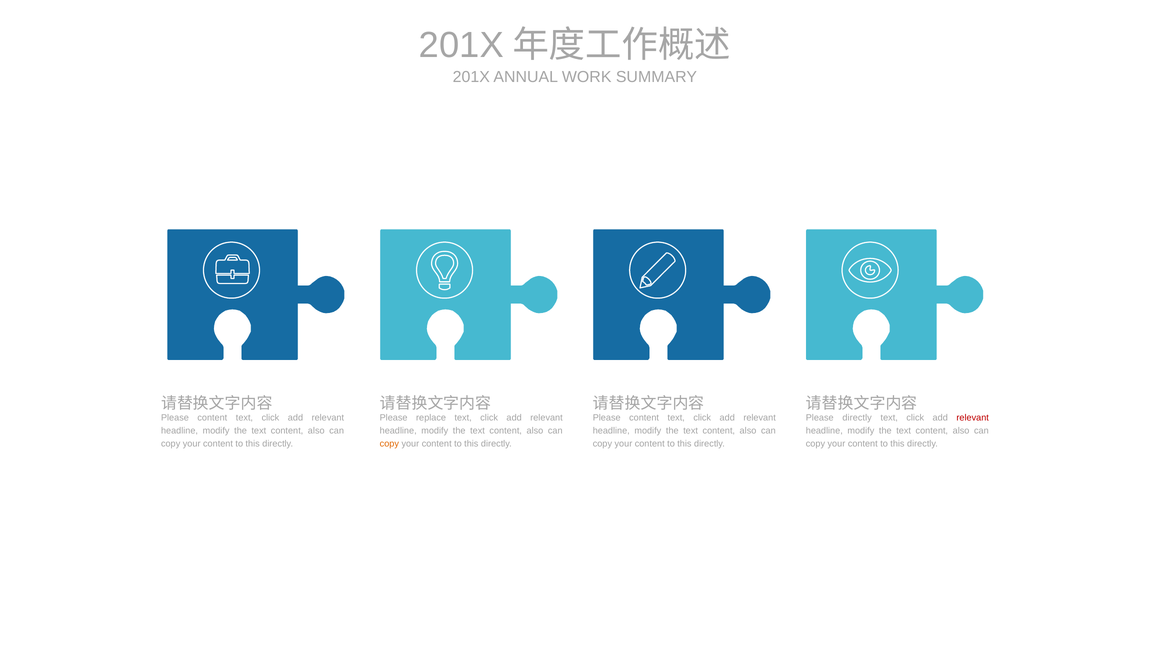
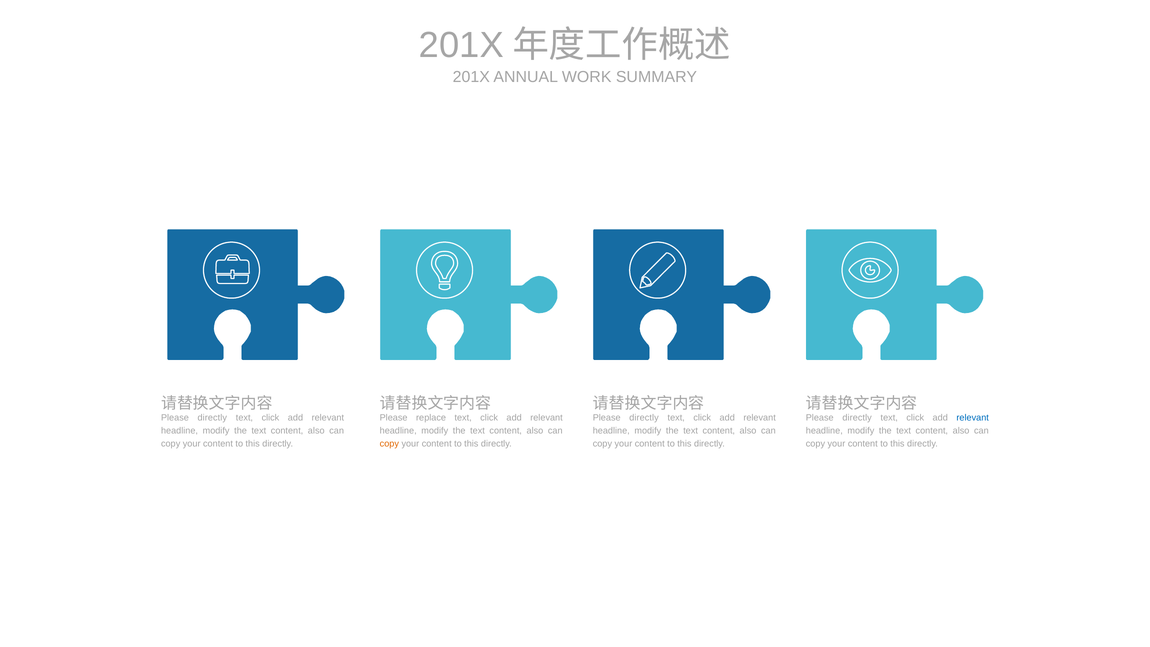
content at (212, 418): content -> directly
content at (644, 418): content -> directly
relevant at (973, 418) colour: red -> blue
